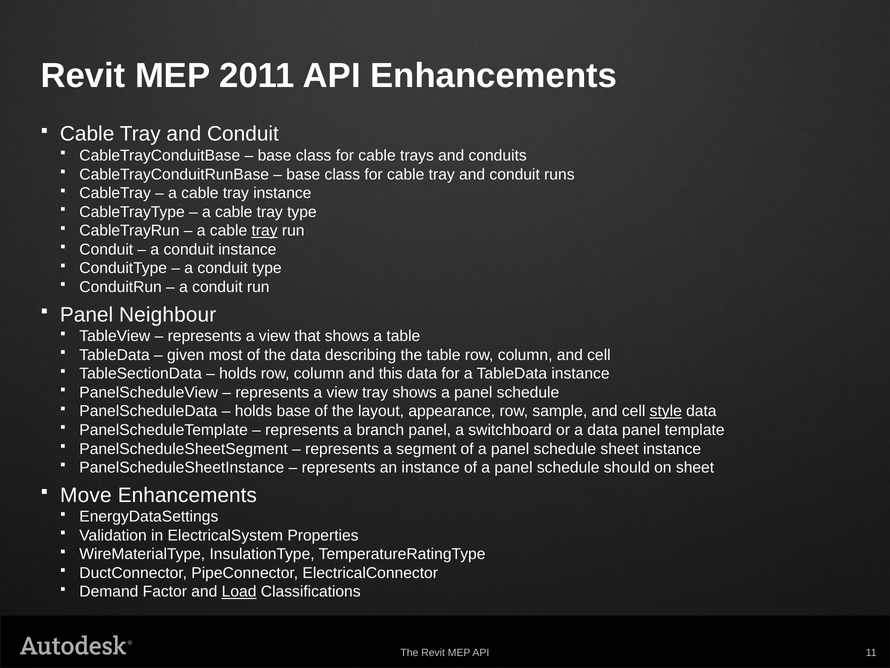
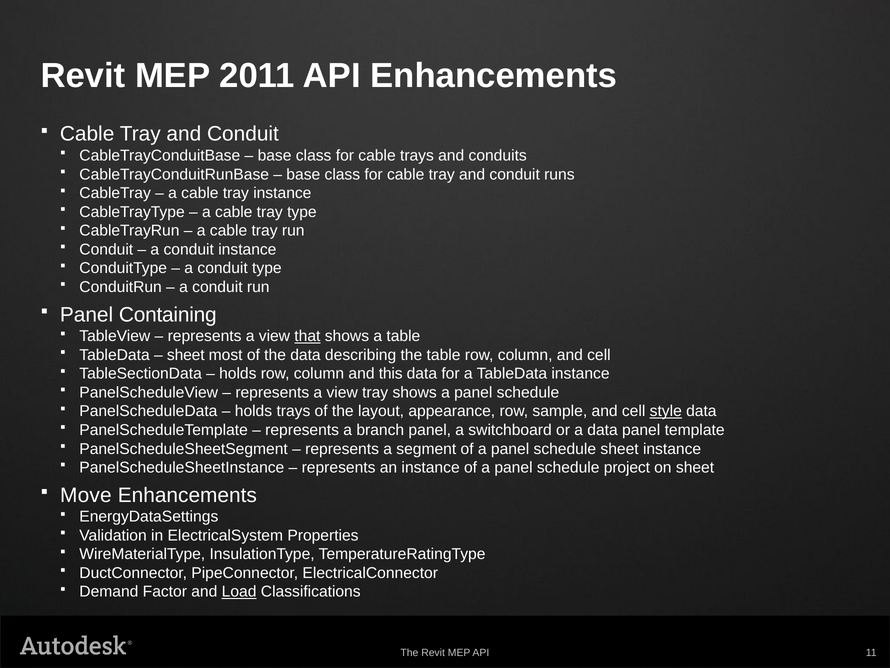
tray at (265, 231) underline: present -> none
Neighbour: Neighbour -> Containing
that underline: none -> present
given at (186, 355): given -> sheet
holds base: base -> trays
should: should -> project
